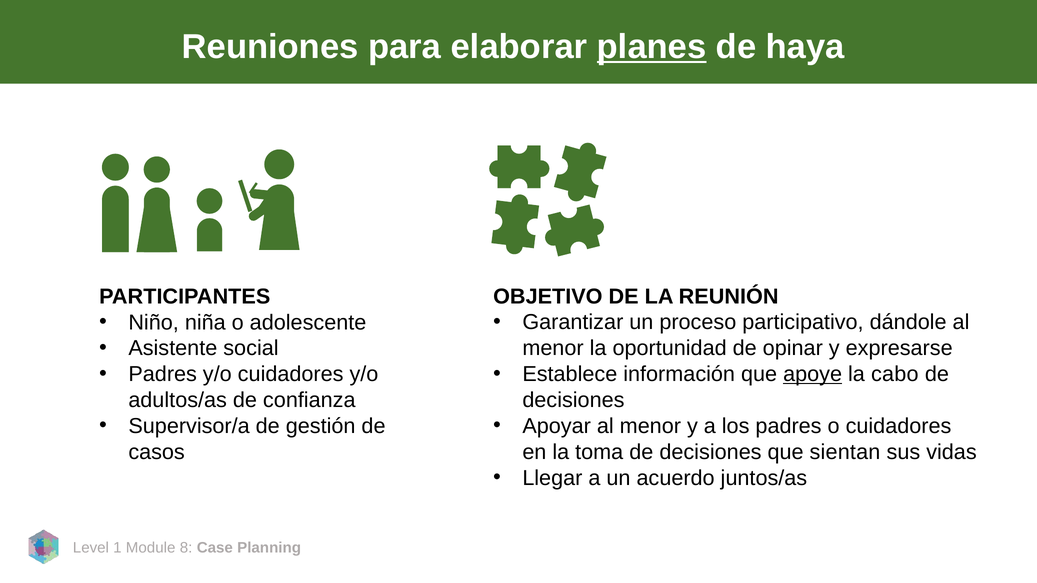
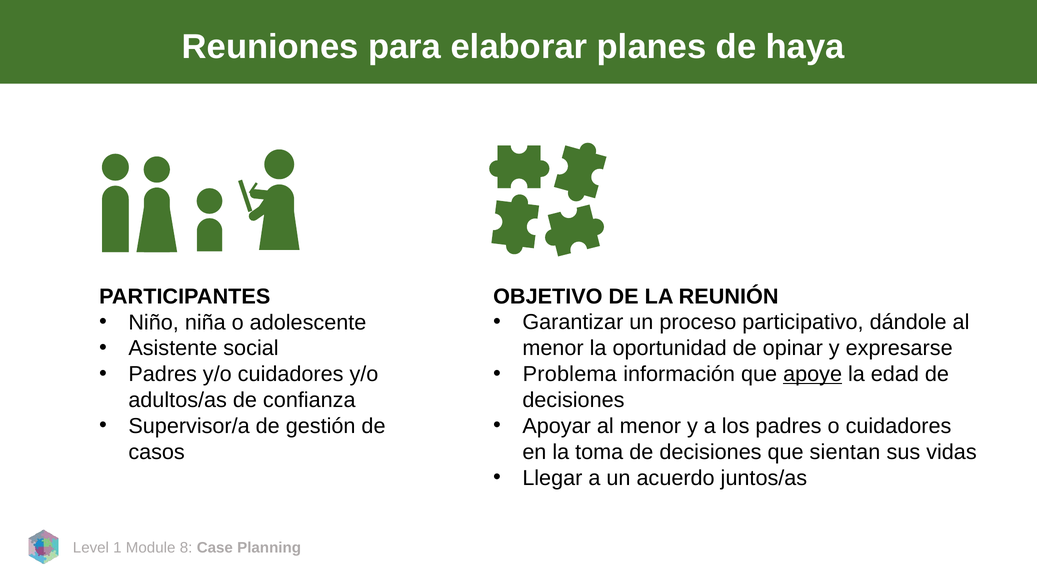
planes underline: present -> none
Establece: Establece -> Problema
cabo: cabo -> edad
